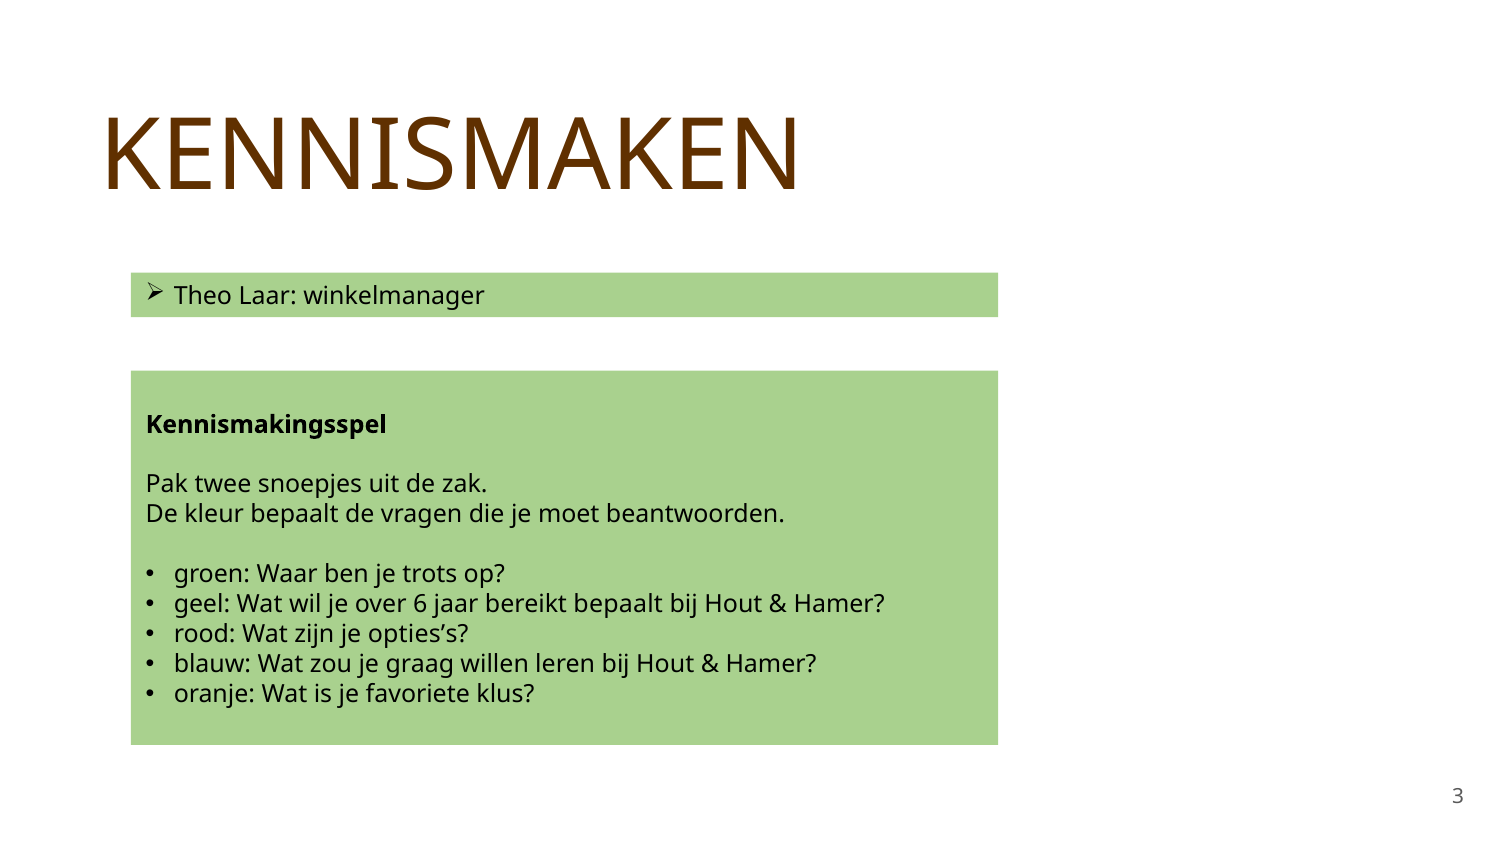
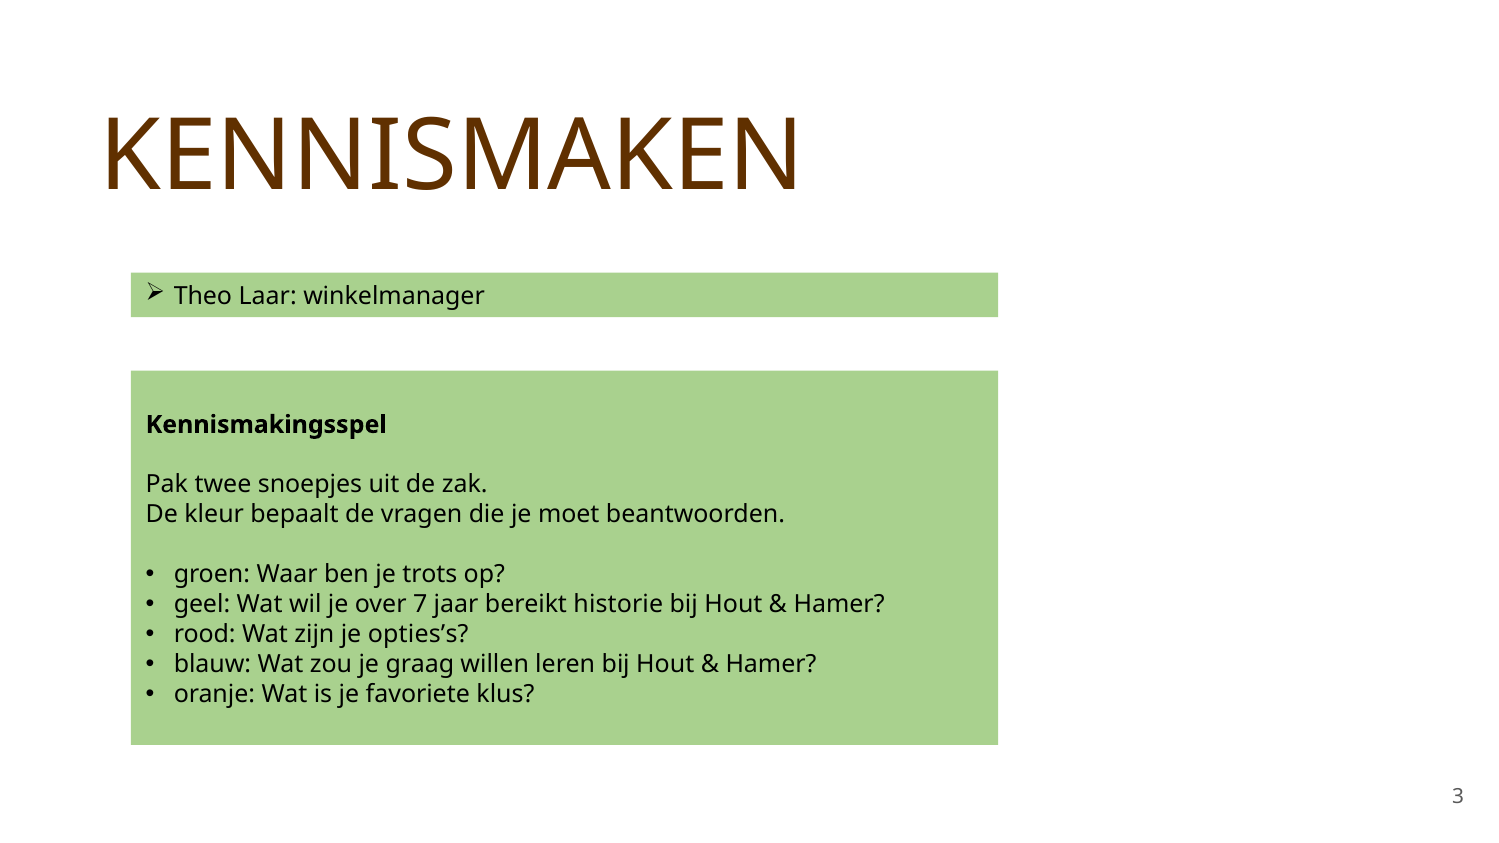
6: 6 -> 7
bereikt bepaalt: bepaalt -> historie
